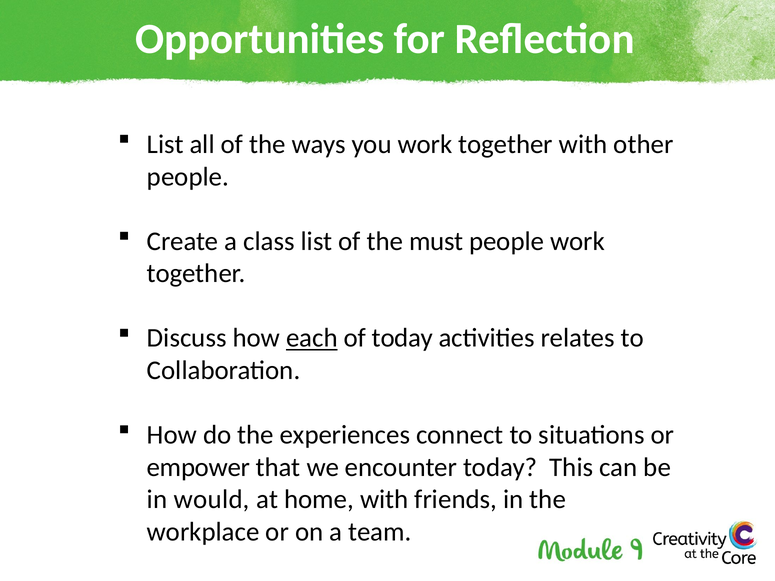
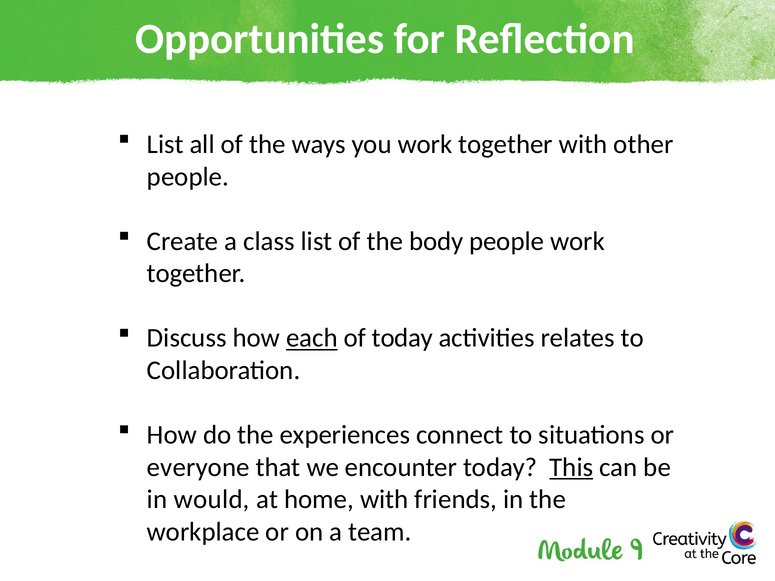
must: must -> body
empower: empower -> everyone
This underline: none -> present
